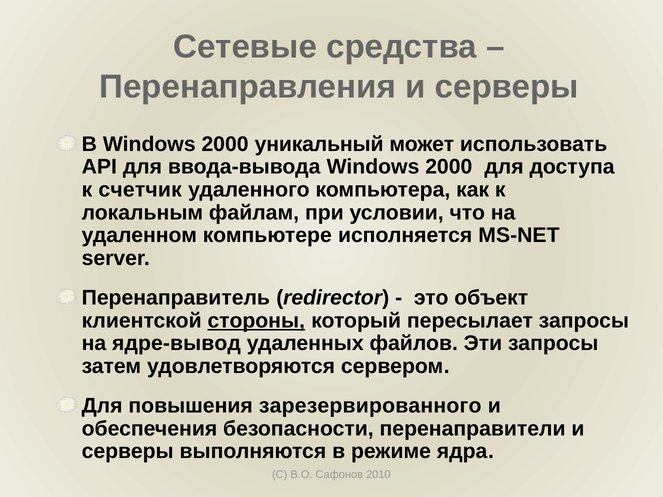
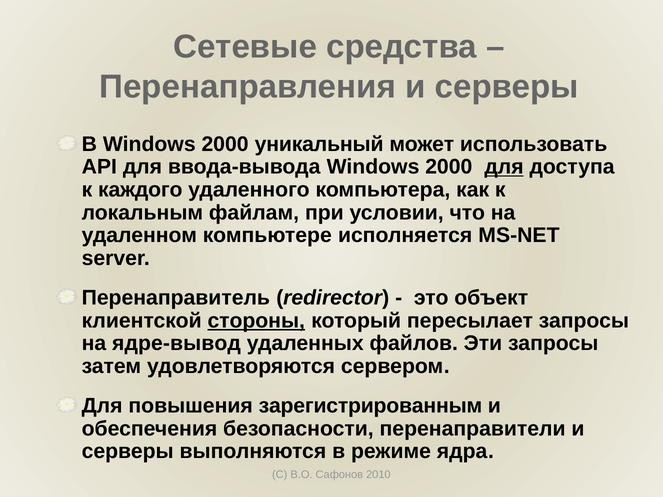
для at (504, 167) underline: none -> present
счетчик: счетчик -> каждого
зарезервированного: зарезервированного -> зарегистрированным
